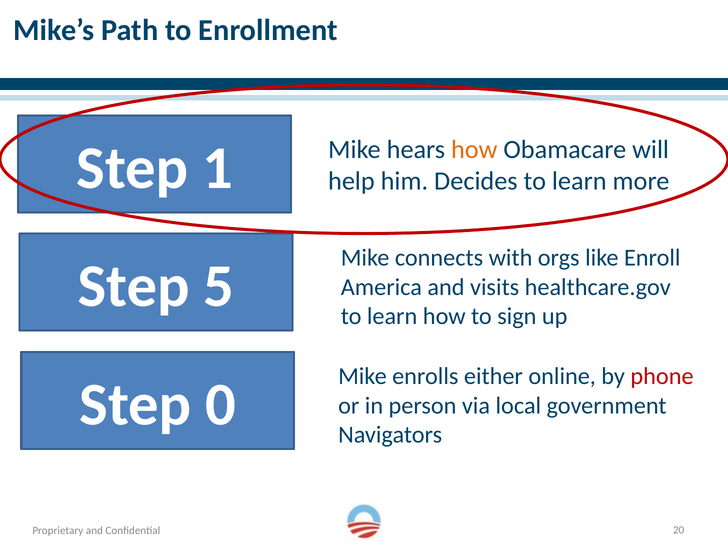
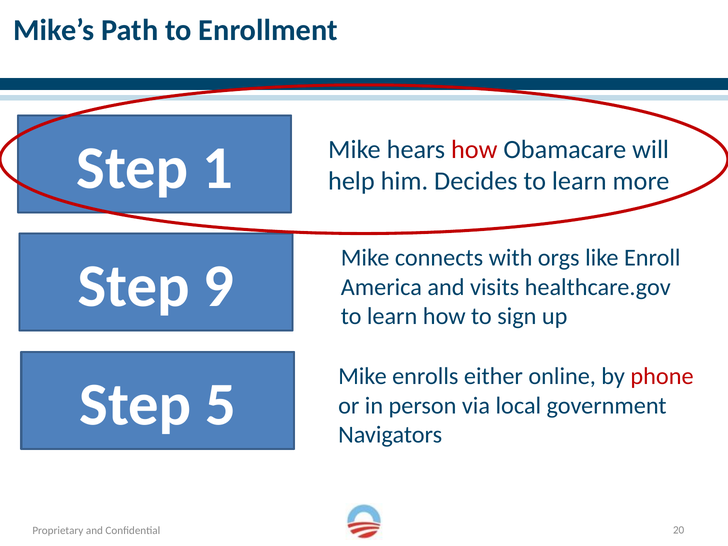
how at (474, 149) colour: orange -> red
5: 5 -> 9
0: 0 -> 5
